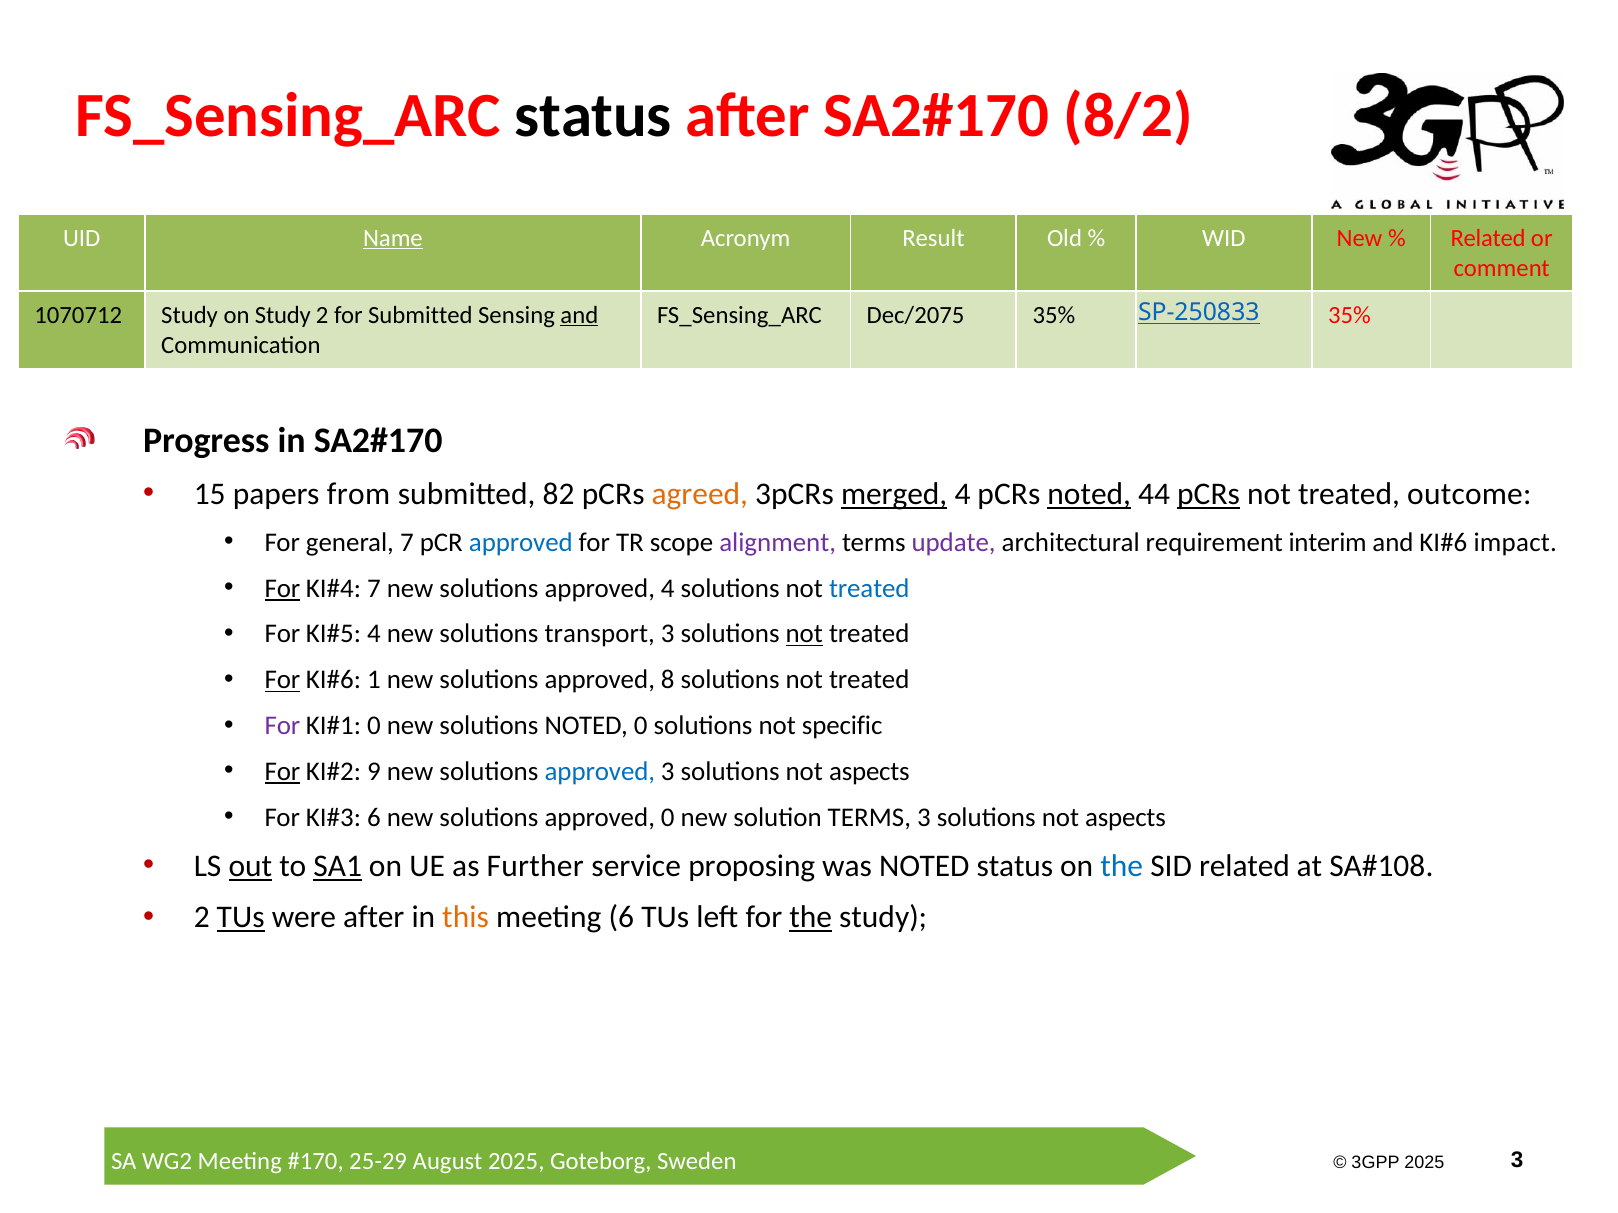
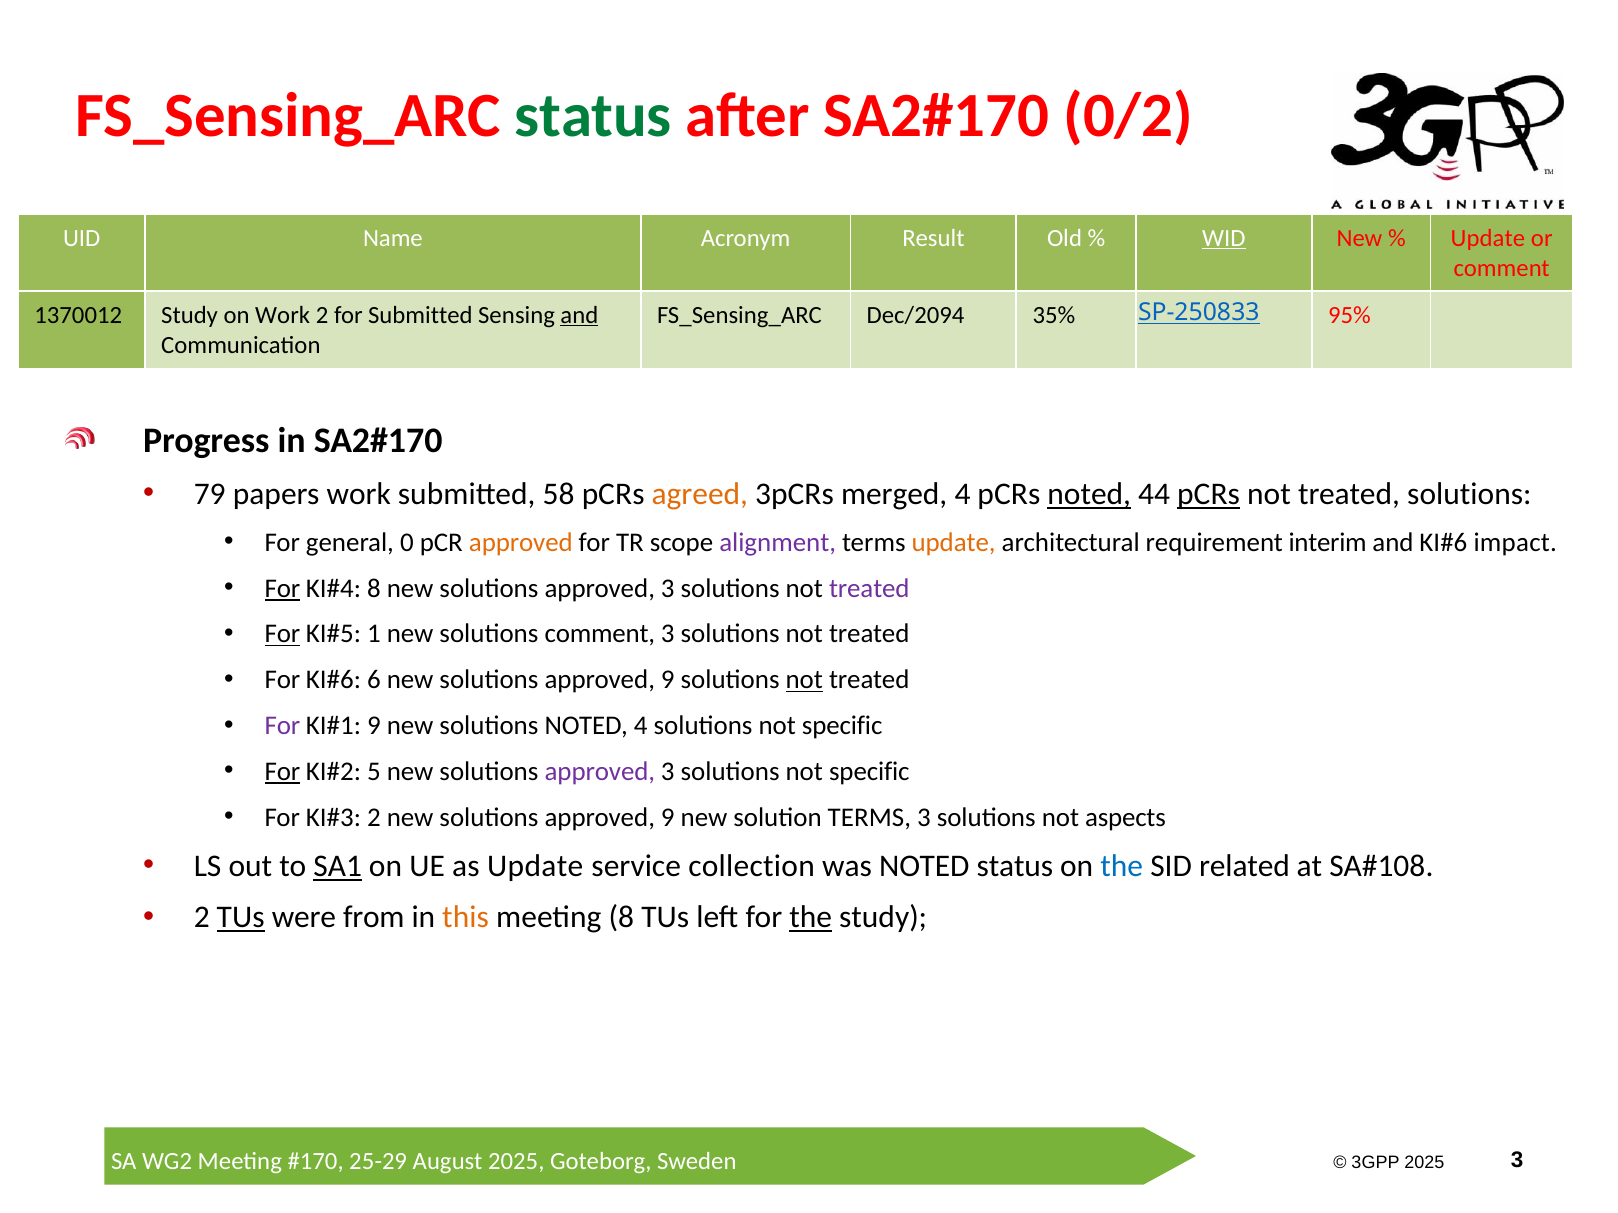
status at (593, 116) colour: black -> green
8/2: 8/2 -> 0/2
Name underline: present -> none
WID underline: none -> present
Related at (1488, 238): Related -> Update
1070712: 1070712 -> 1370012
on Study: Study -> Work
Dec/2075: Dec/2075 -> Dec/2094
SP-250833 35%: 35% -> 95%
15: 15 -> 79
papers from: from -> work
82: 82 -> 58
merged underline: present -> none
treated outcome: outcome -> solutions
general 7: 7 -> 0
approved at (521, 543) colour: blue -> orange
update at (954, 543) colour: purple -> orange
7 at (374, 588): 7 -> 8
4 at (668, 588): 4 -> 3
treated at (869, 588) colour: blue -> purple
For at (282, 634) underline: none -> present
4 at (374, 634): 4 -> 1
solutions transport: transport -> comment
not at (804, 634) underline: present -> none
For at (282, 680) underline: present -> none
1: 1 -> 6
8 at (668, 680): 8 -> 9
not at (804, 680) underline: none -> present
0 at (374, 726): 0 -> 9
NOTED 0: 0 -> 4
9: 9 -> 5
approved at (600, 772) colour: blue -> purple
aspects at (869, 772): aspects -> specific
6 at (374, 818): 6 -> 2
0 at (668, 818): 0 -> 9
out underline: present -> none
as Further: Further -> Update
proposing: proposing -> collection
were after: after -> from
meeting 6: 6 -> 8
